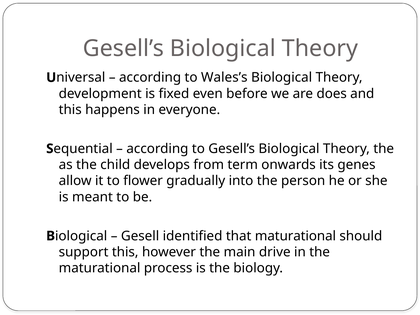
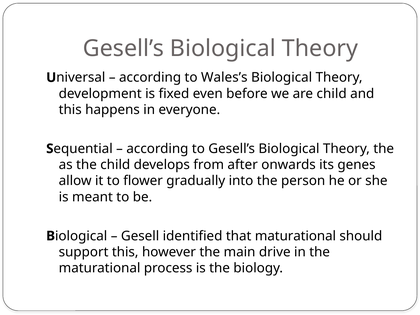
are does: does -> child
term: term -> after
